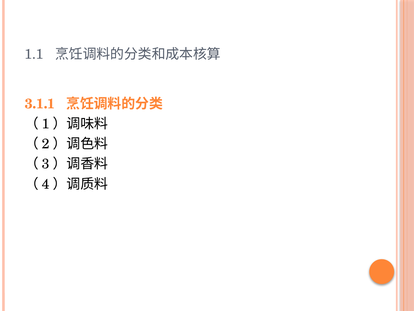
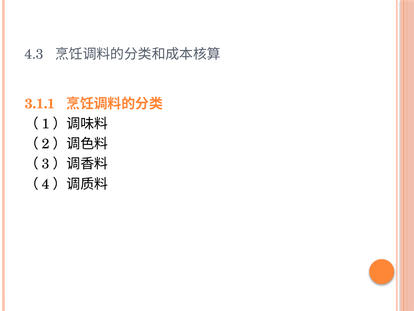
1.1: 1.1 -> 4.3
